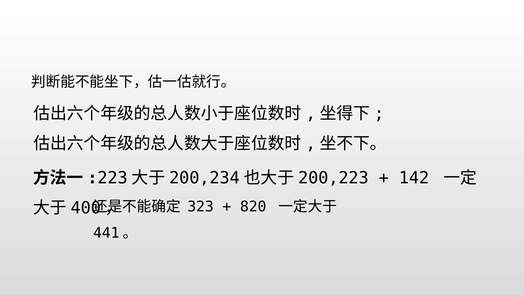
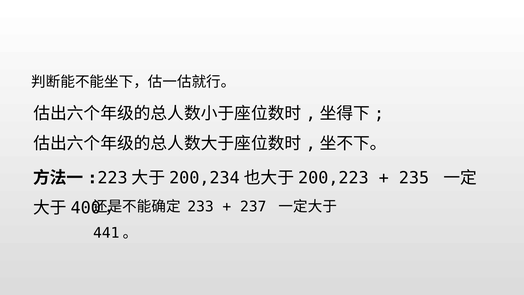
142: 142 -> 235
323: 323 -> 233
820: 820 -> 237
